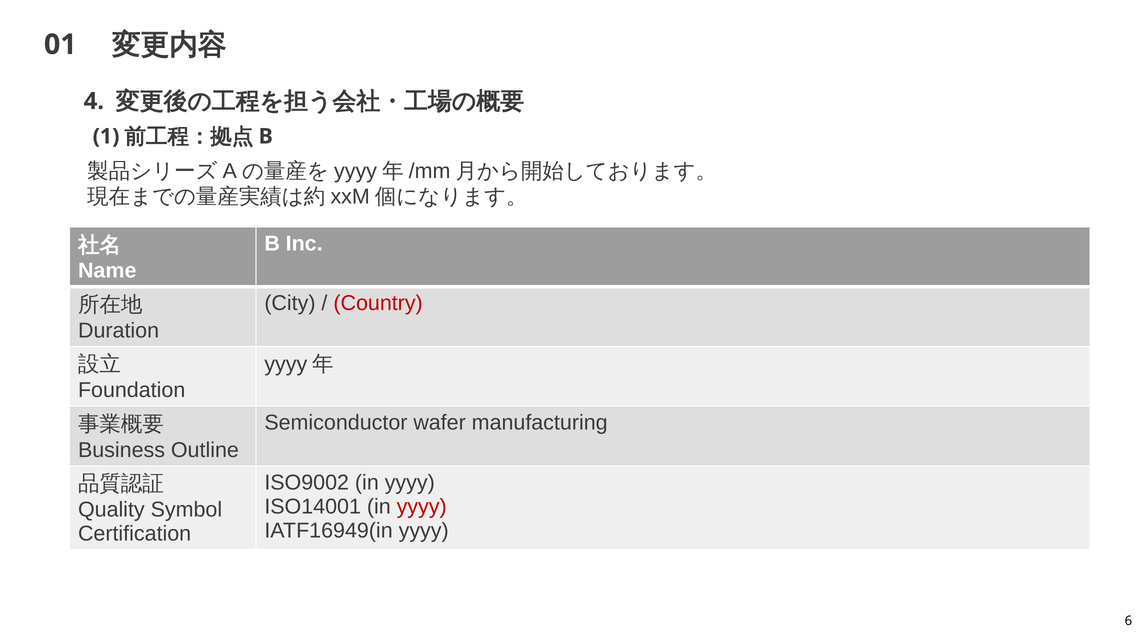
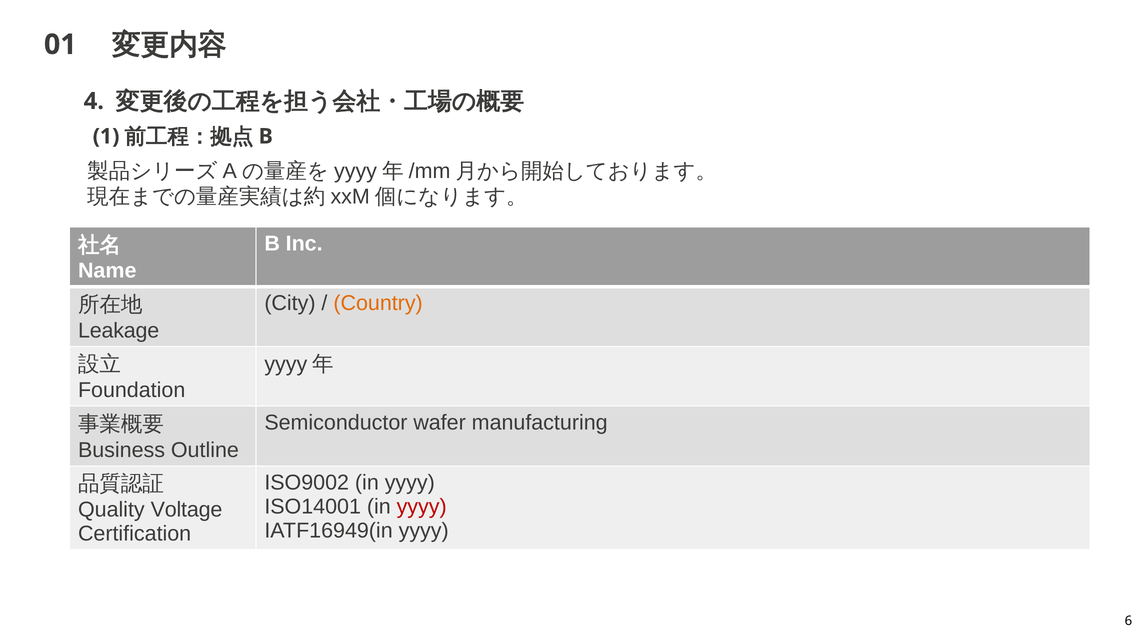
Country colour: red -> orange
Duration: Duration -> Leakage
Symbol: Symbol -> Voltage
